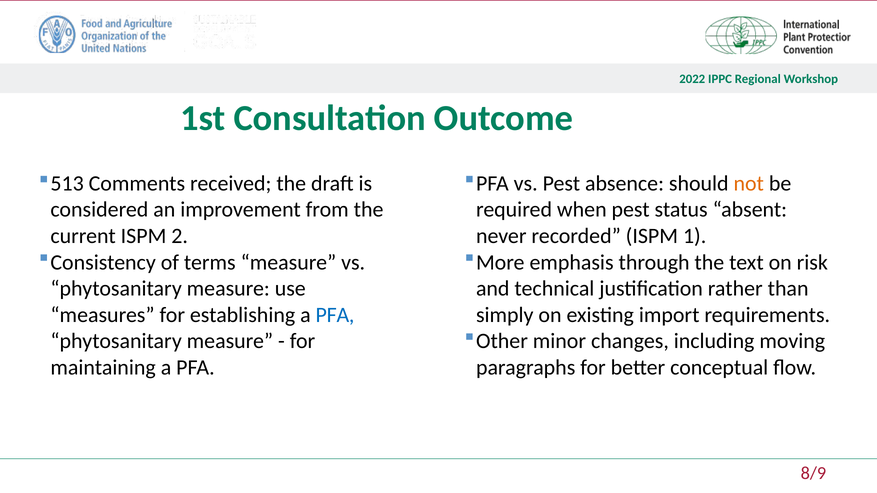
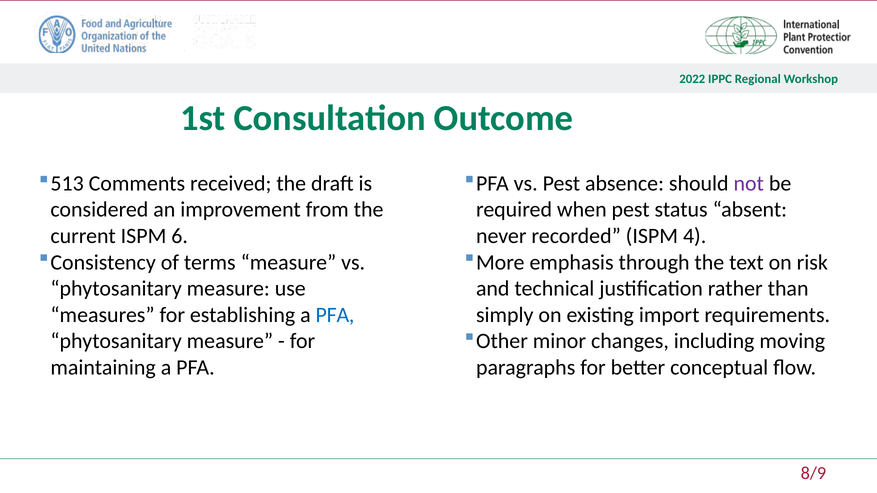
not colour: orange -> purple
2: 2 -> 6
1: 1 -> 4
